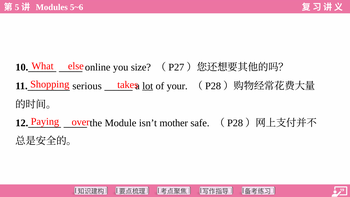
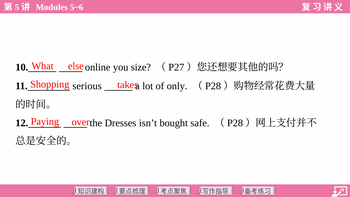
lot underline: present -> none
your: your -> only
Module: Module -> Dresses
mother: mother -> bought
